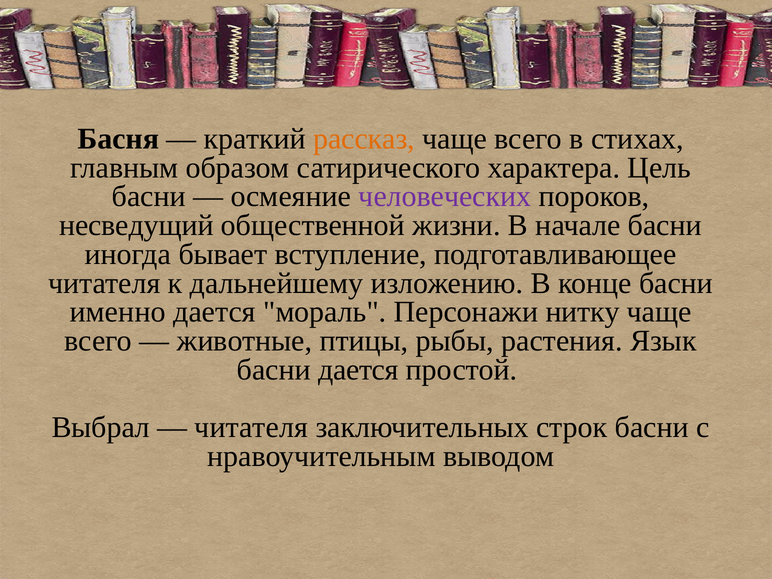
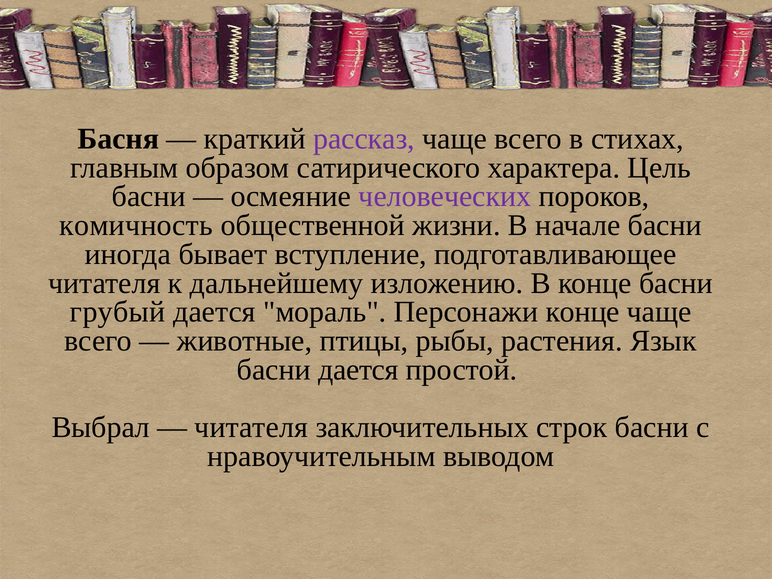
рассказ colour: orange -> purple
несведущий: несведущий -> комичность
именно: именно -> грубый
Персонажи нитку: нитку -> конце
